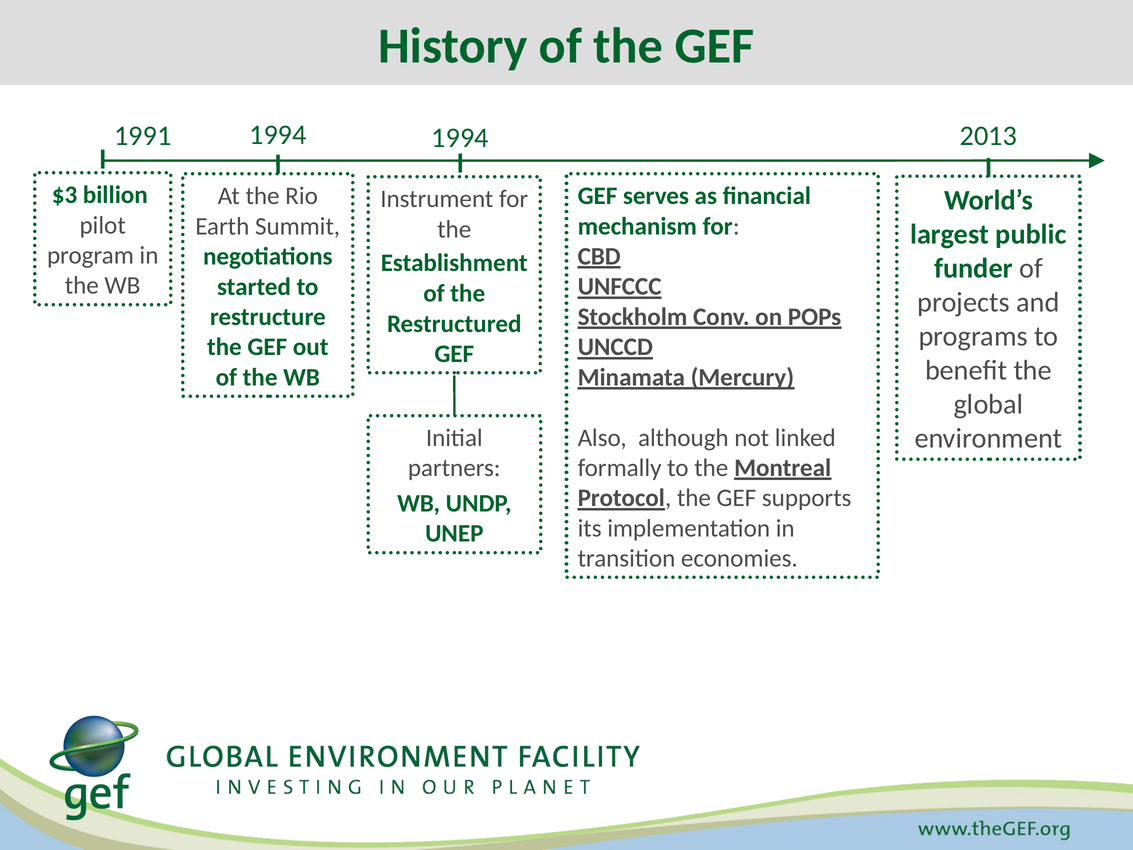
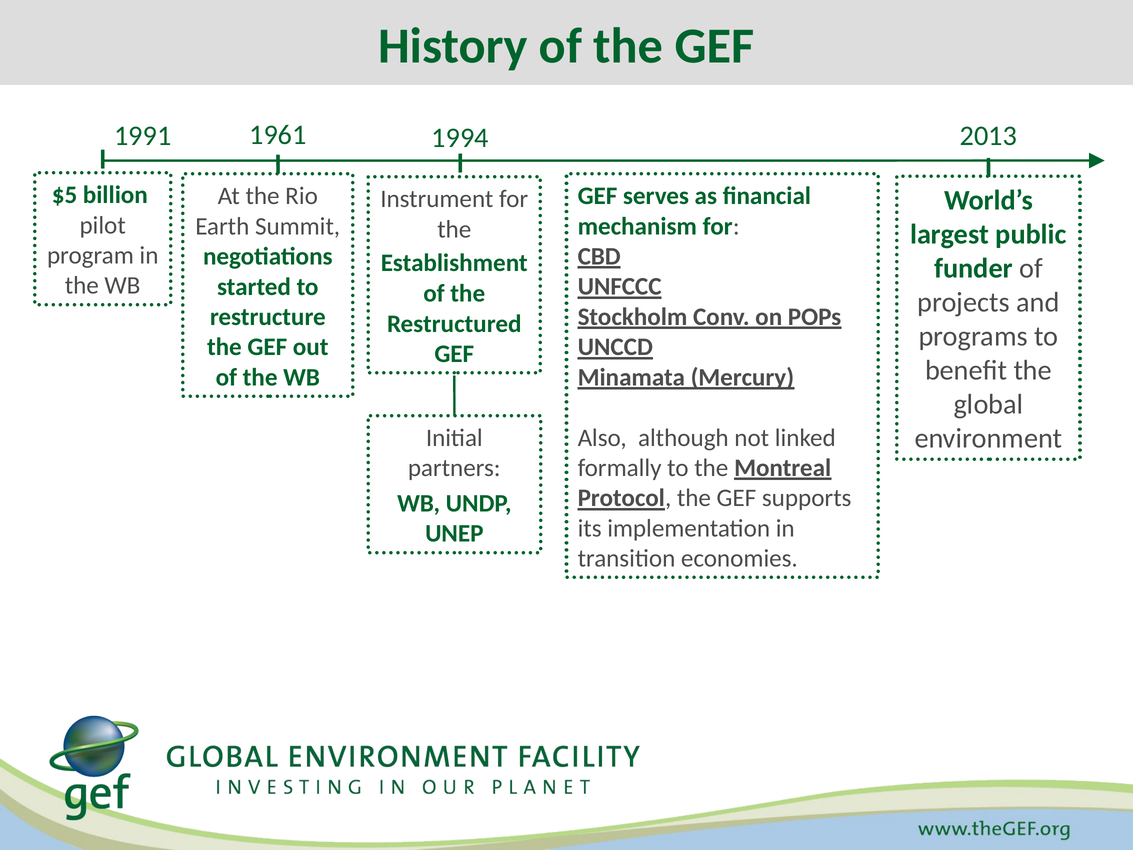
1991 1994: 1994 -> 1961
$3: $3 -> $5
